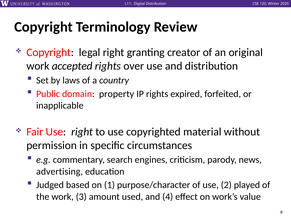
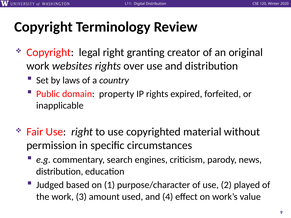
accepted: accepted -> websites
advertising at (60, 172): advertising -> distribution
